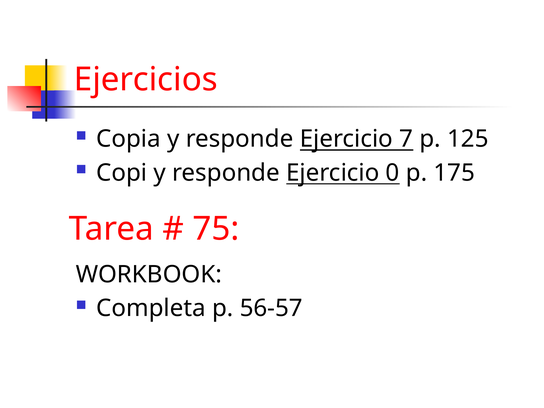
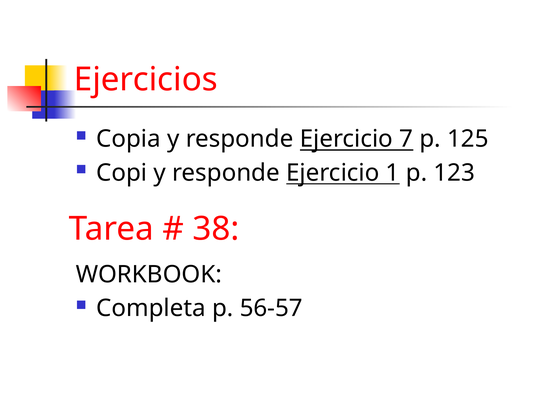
0: 0 -> 1
175: 175 -> 123
75: 75 -> 38
